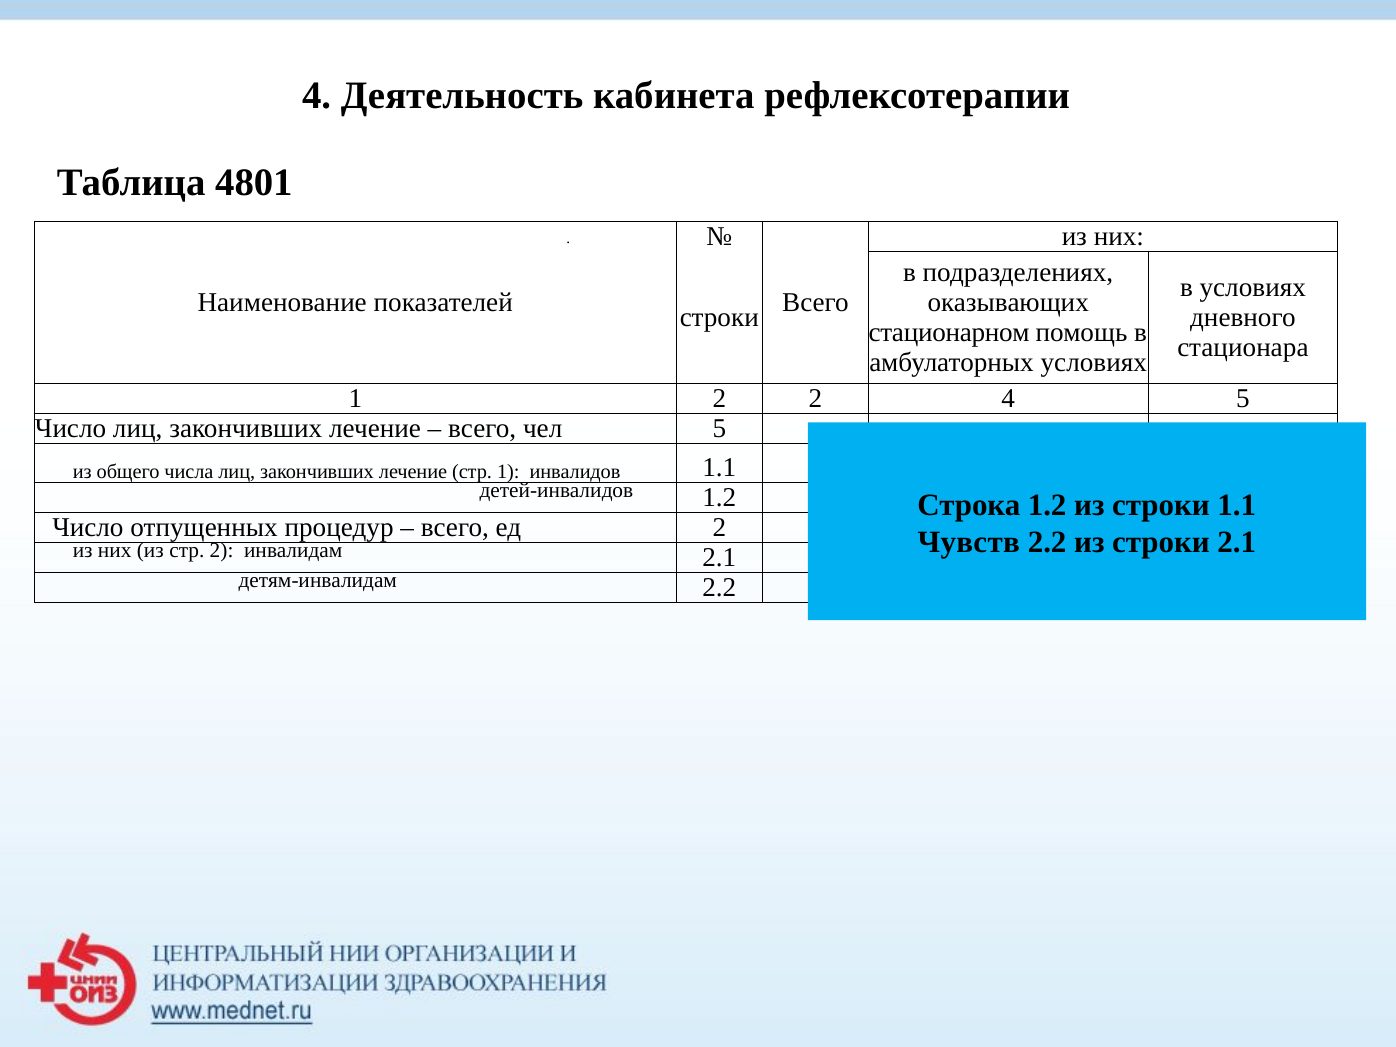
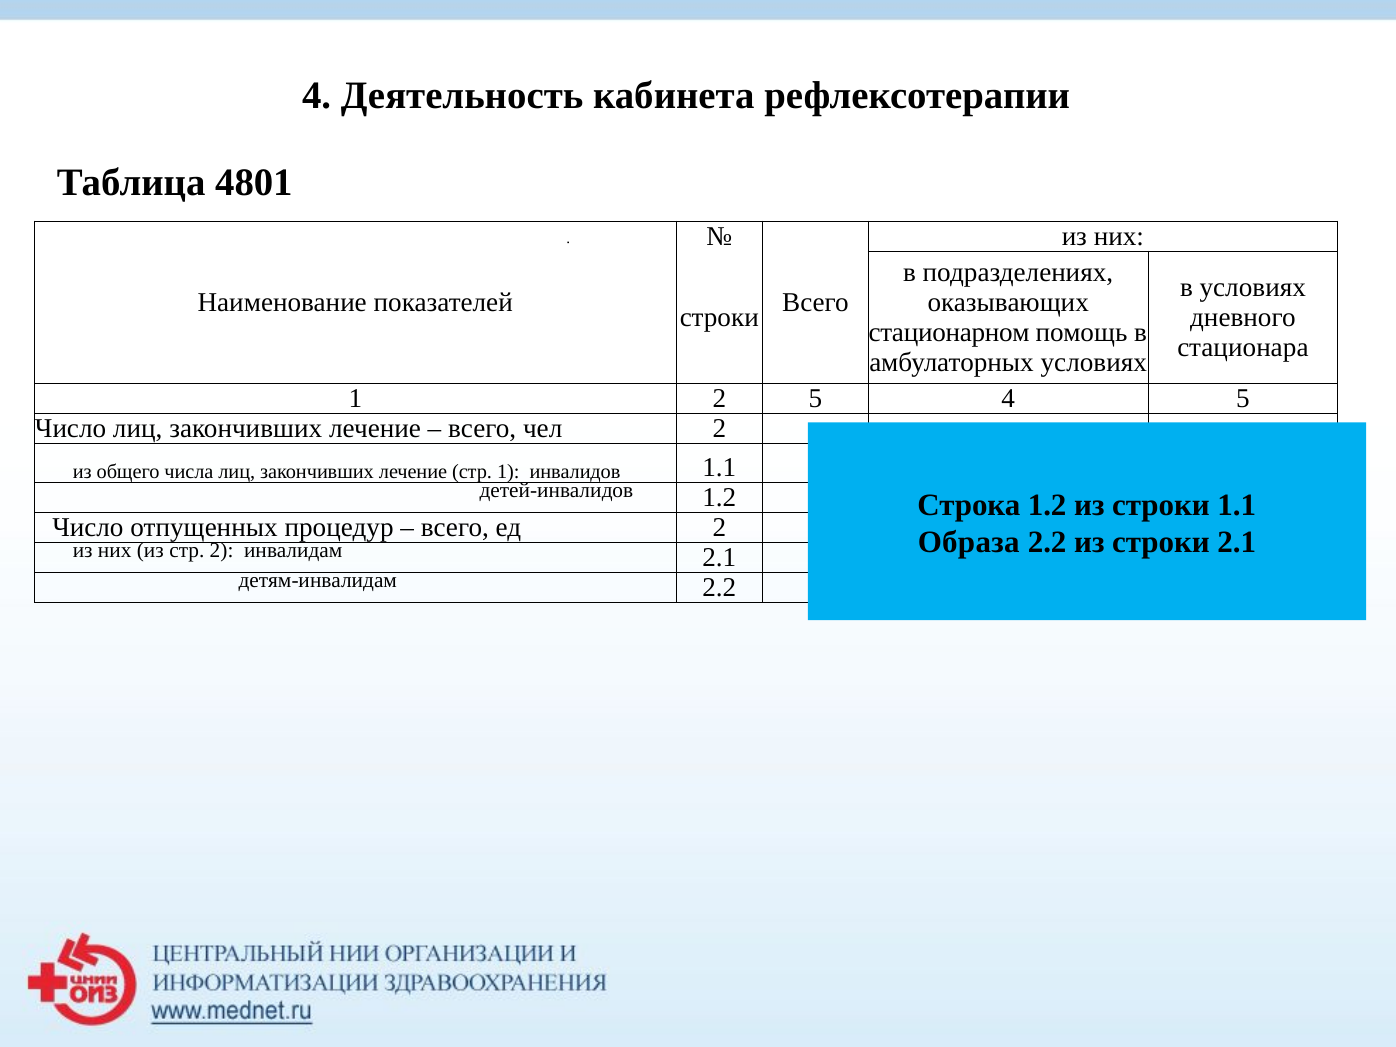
2 2: 2 -> 5
чел 5: 5 -> 2
Чувств: Чувств -> Образа
